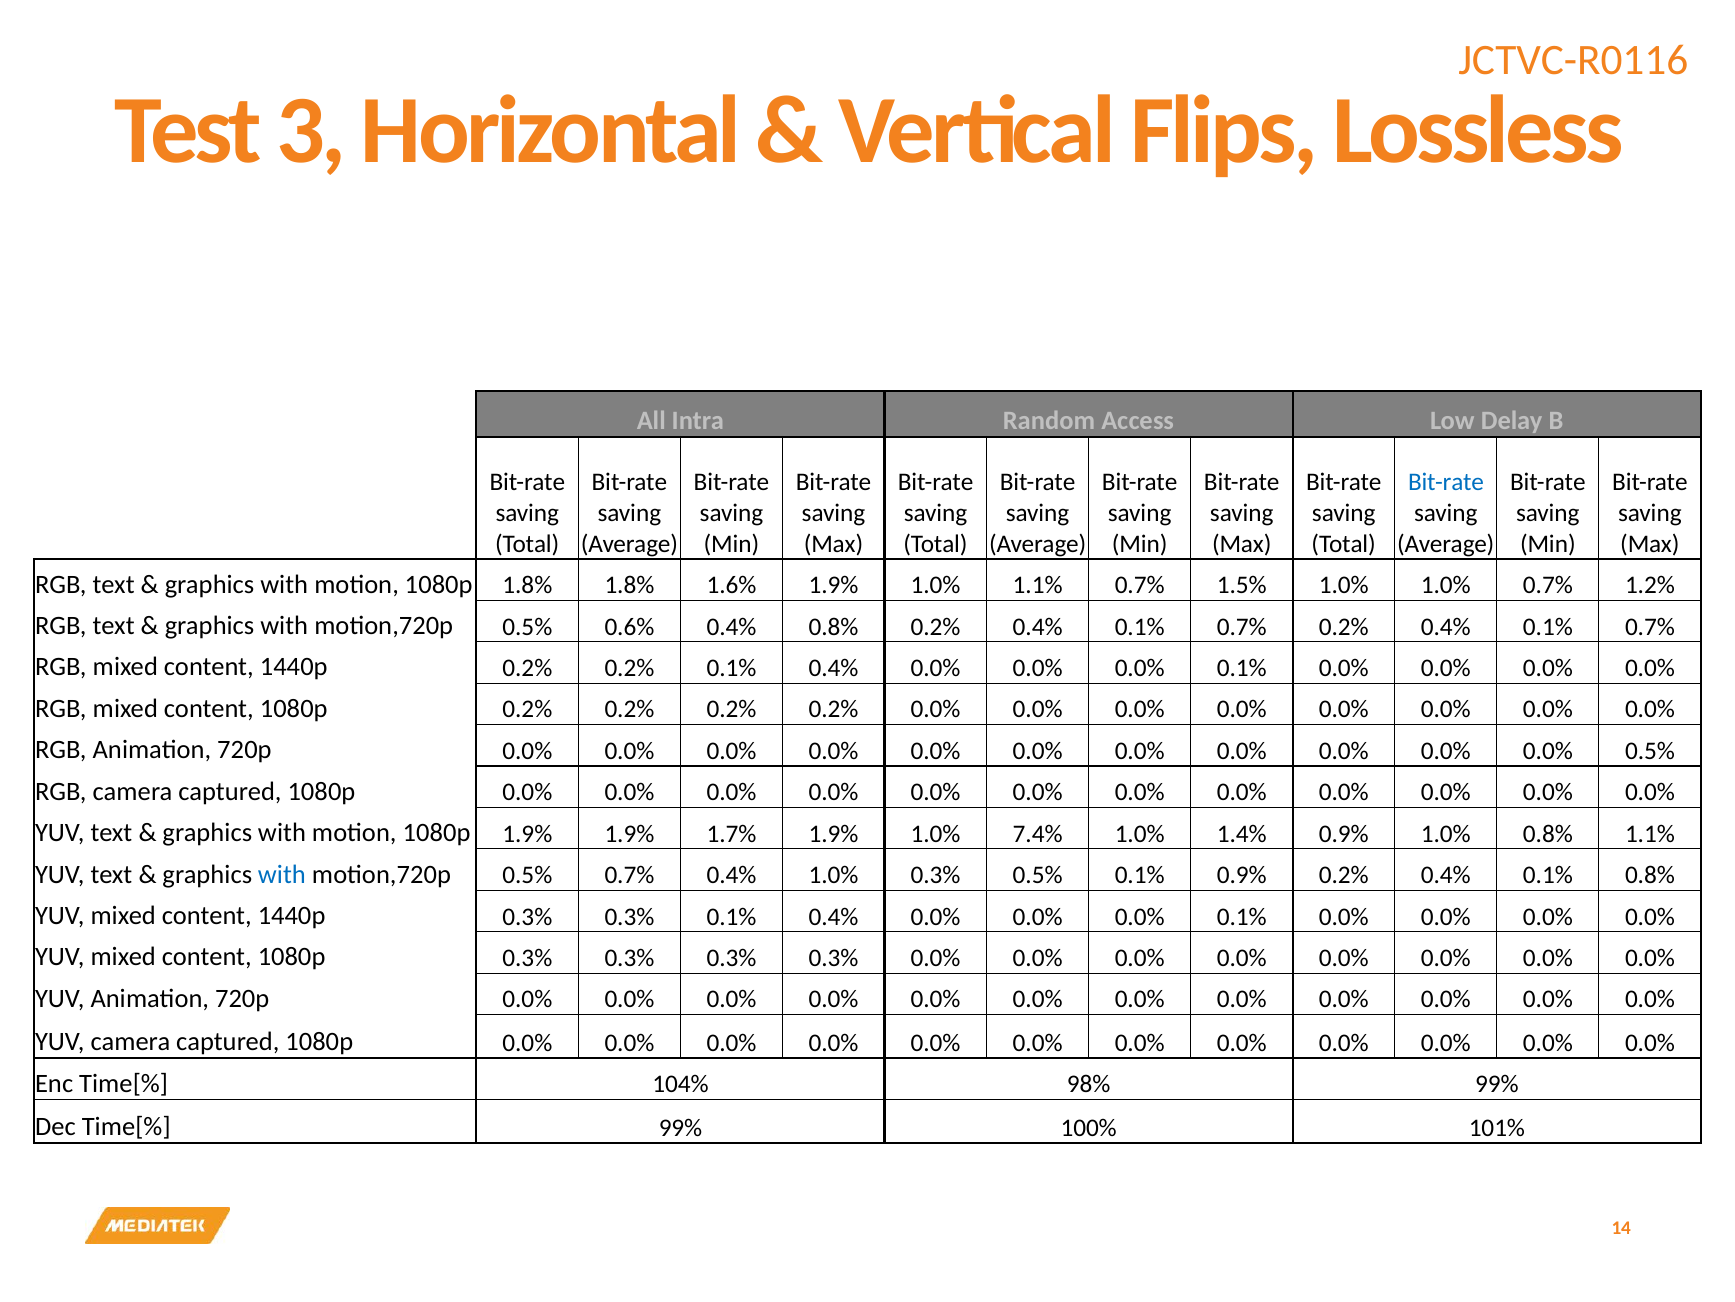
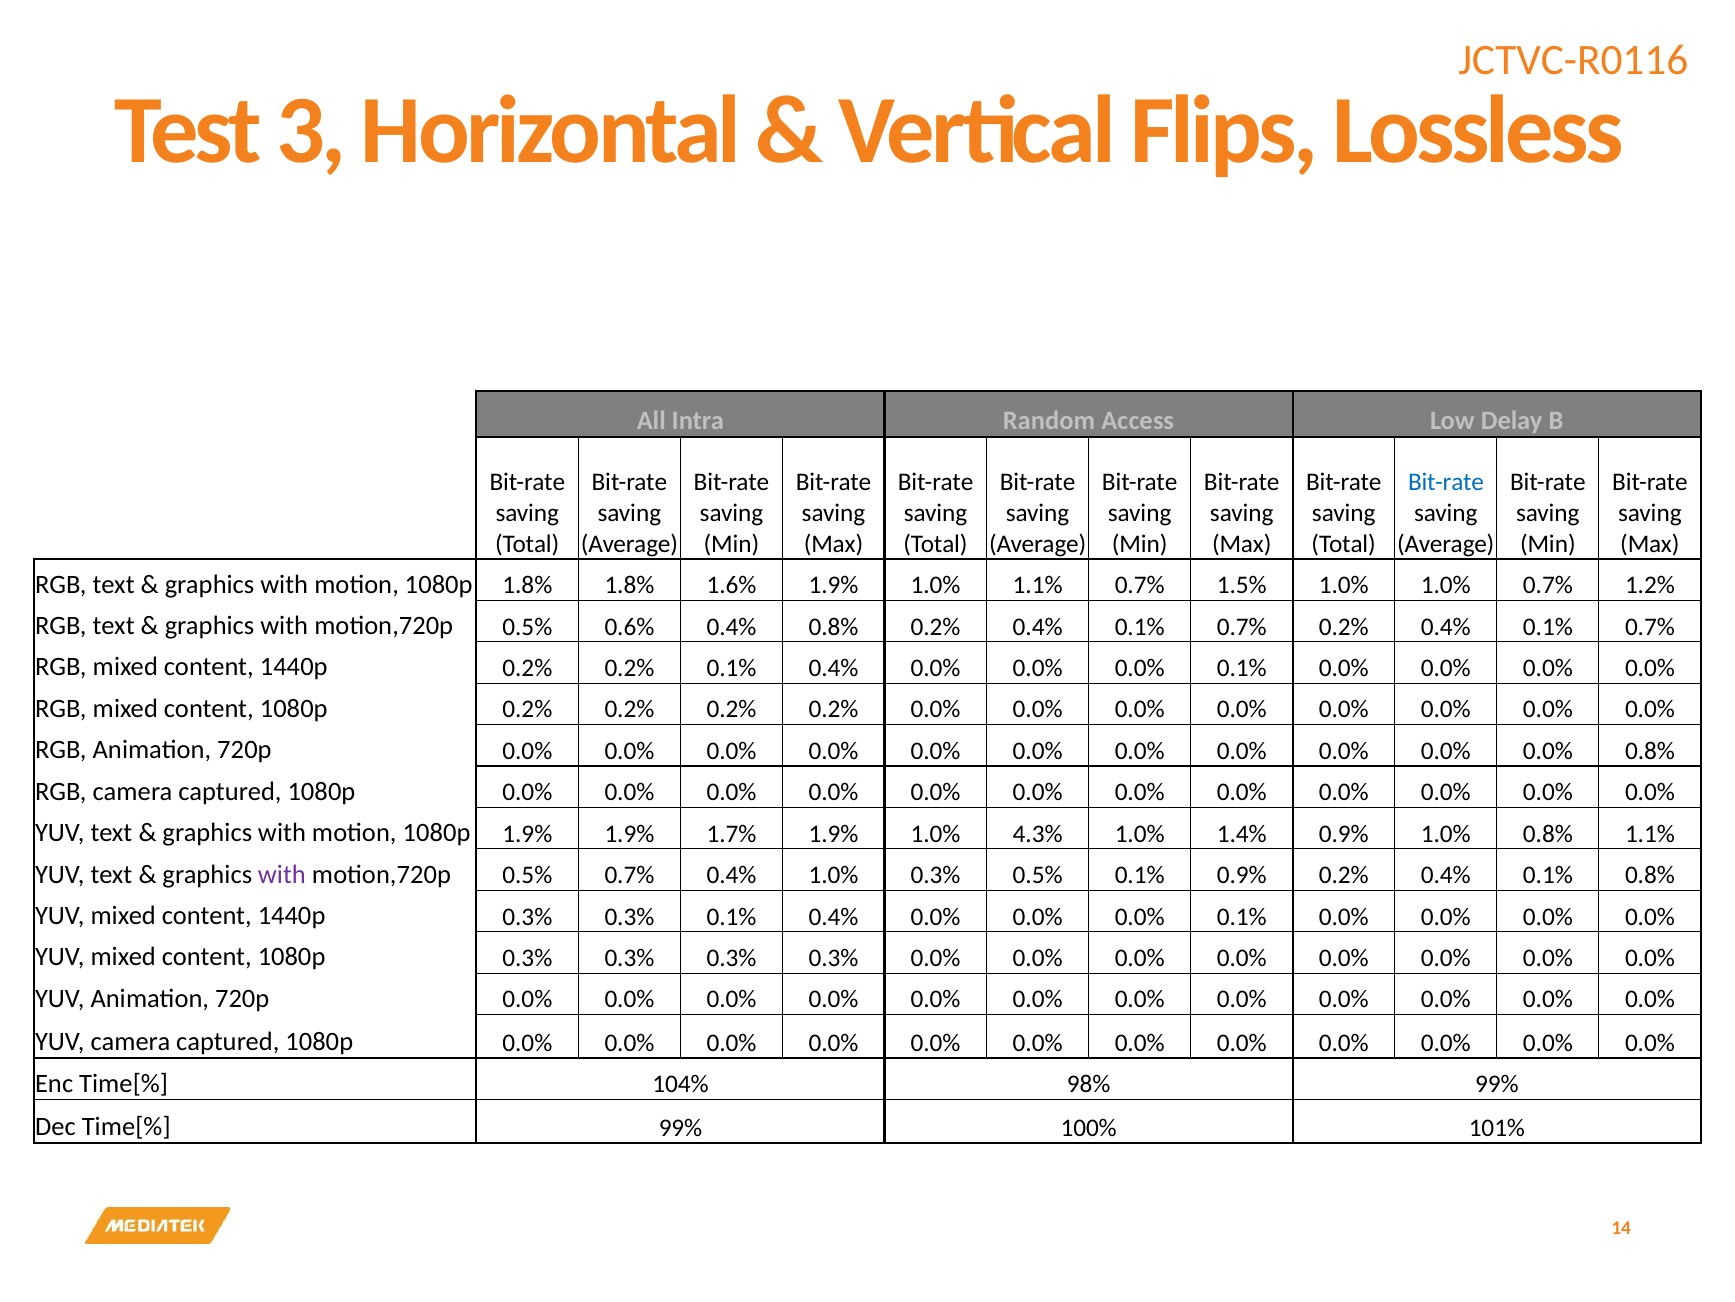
0.0% 0.5%: 0.5% -> 0.8%
7.4%: 7.4% -> 4.3%
with at (282, 874) colour: blue -> purple
